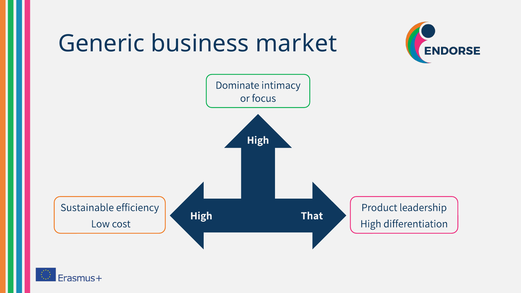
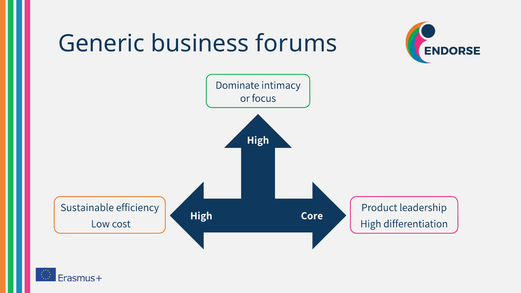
market: market -> forums
That: That -> Core
